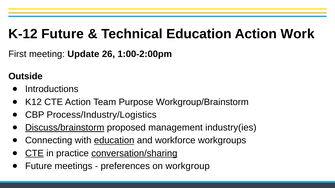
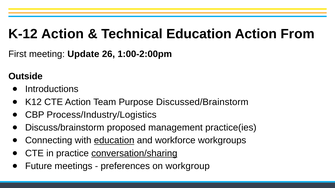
K-12 Future: Future -> Action
Work: Work -> From
Workgroup/Brainstorm: Workgroup/Brainstorm -> Discussed/Brainstorm
Discuss/brainstorm underline: present -> none
industry(ies: industry(ies -> practice(ies
CTE at (34, 154) underline: present -> none
